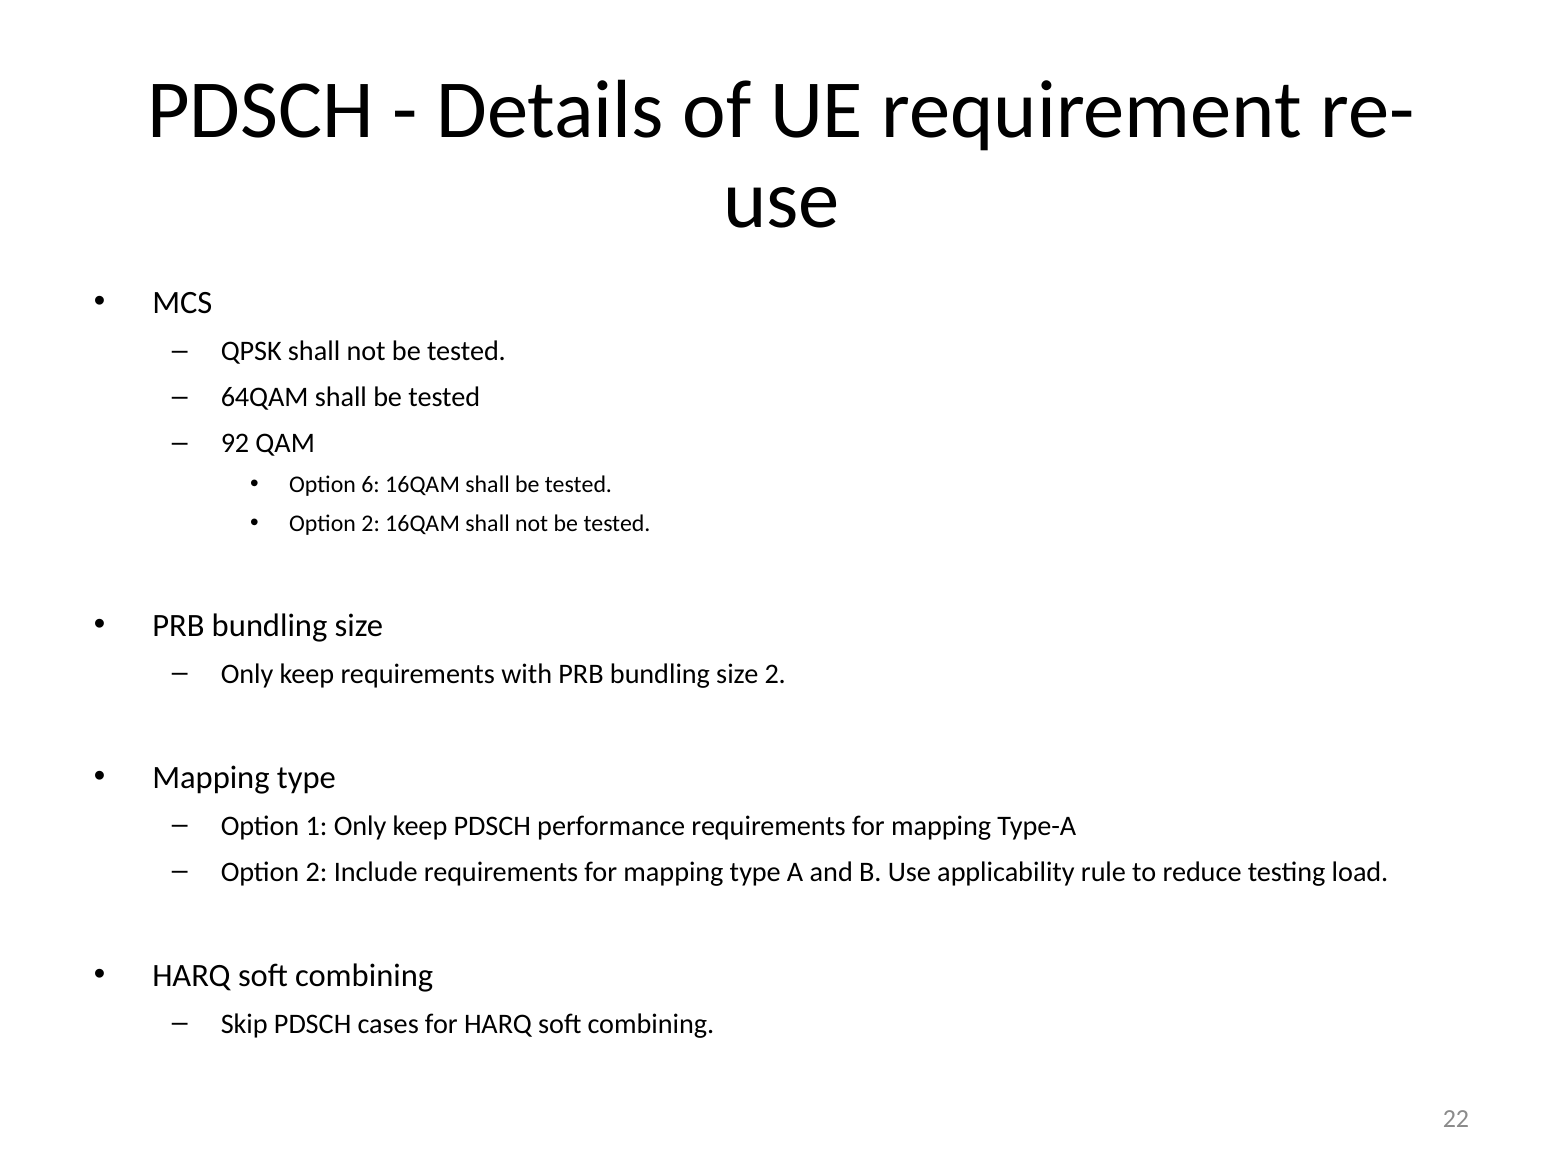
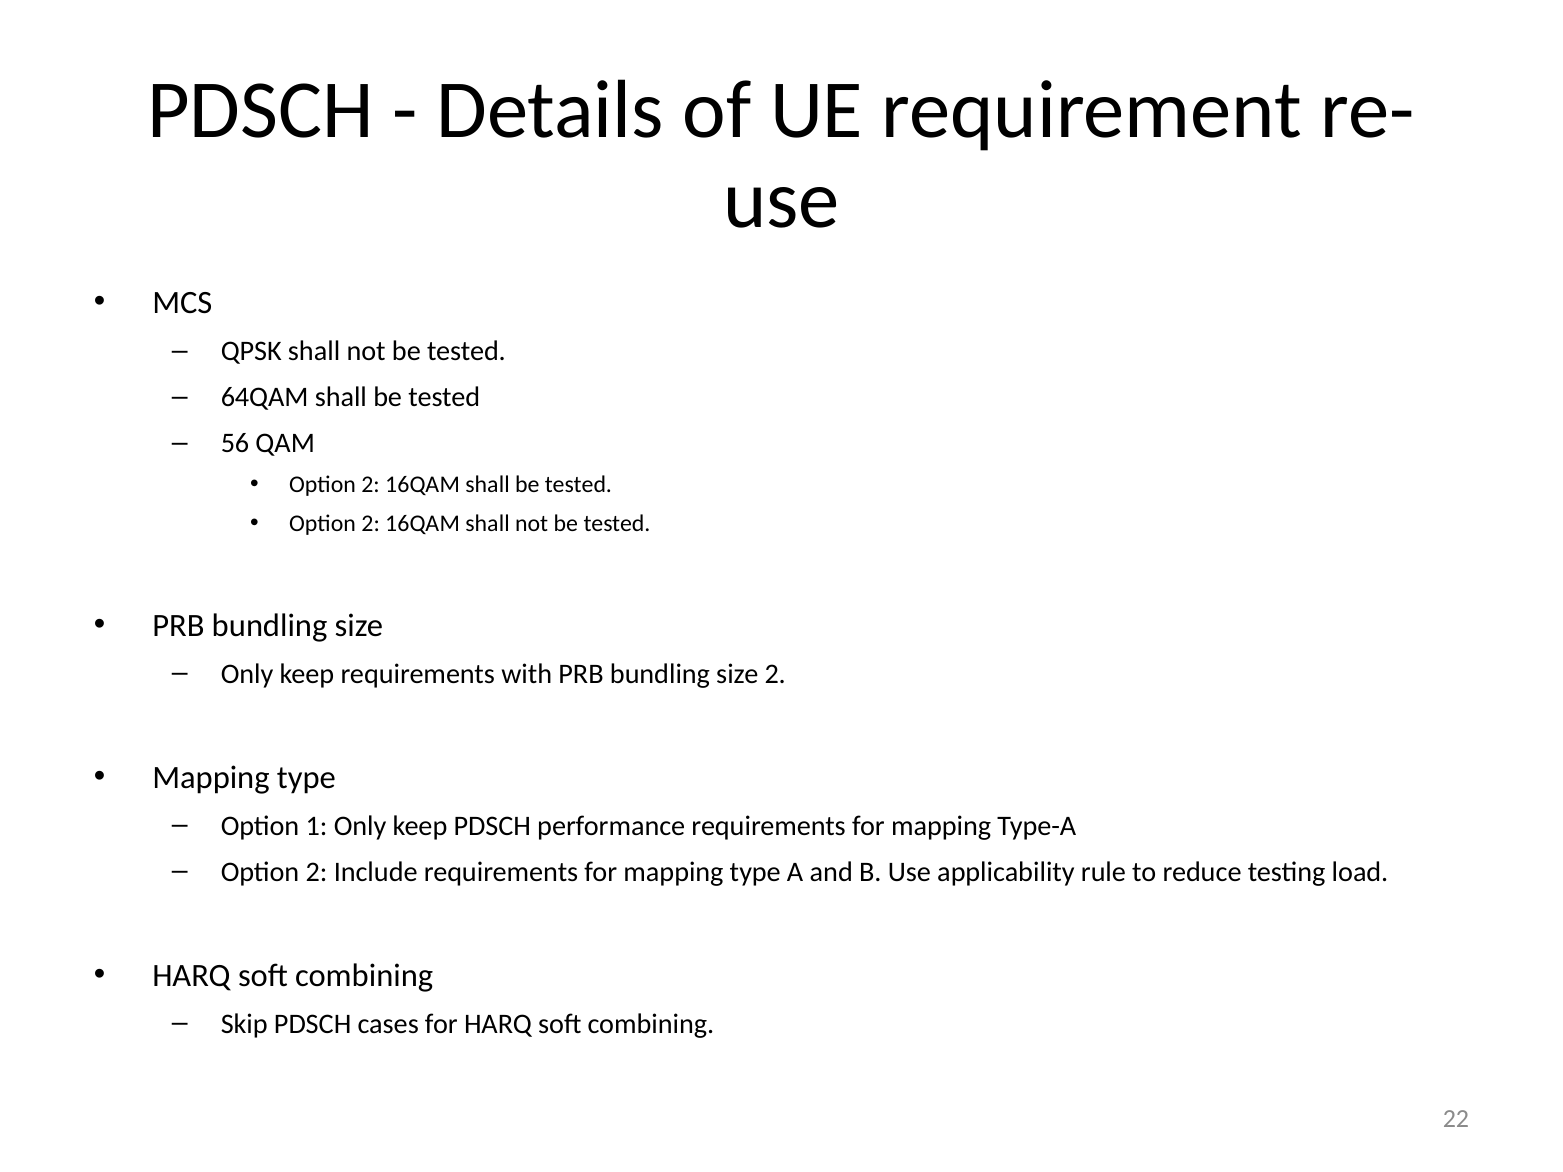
92: 92 -> 56
6 at (371, 485): 6 -> 2
